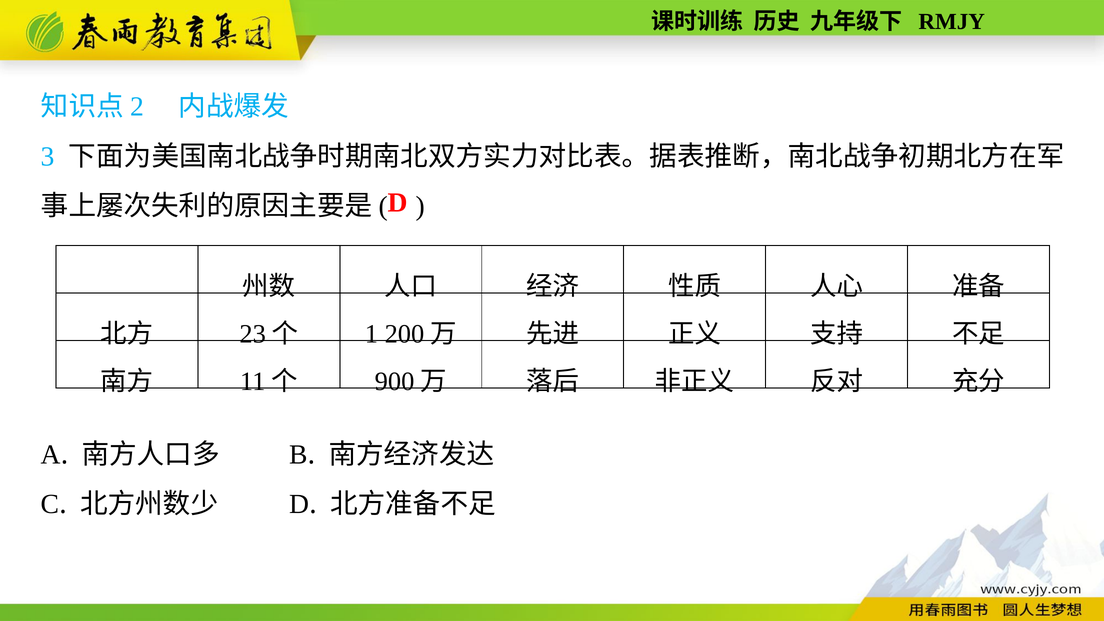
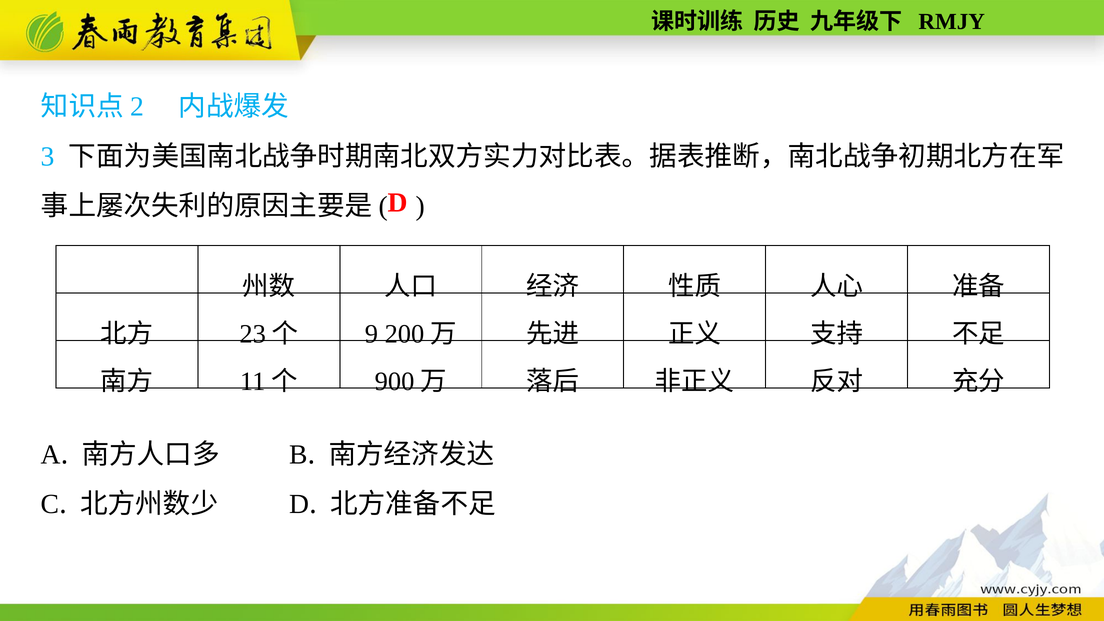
1: 1 -> 9
